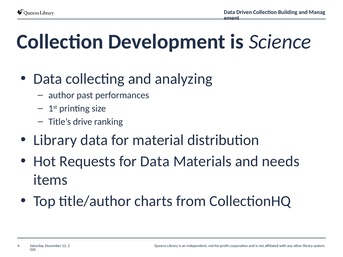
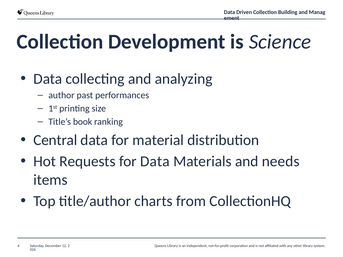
drive: drive -> book
Library at (55, 140): Library -> Central
